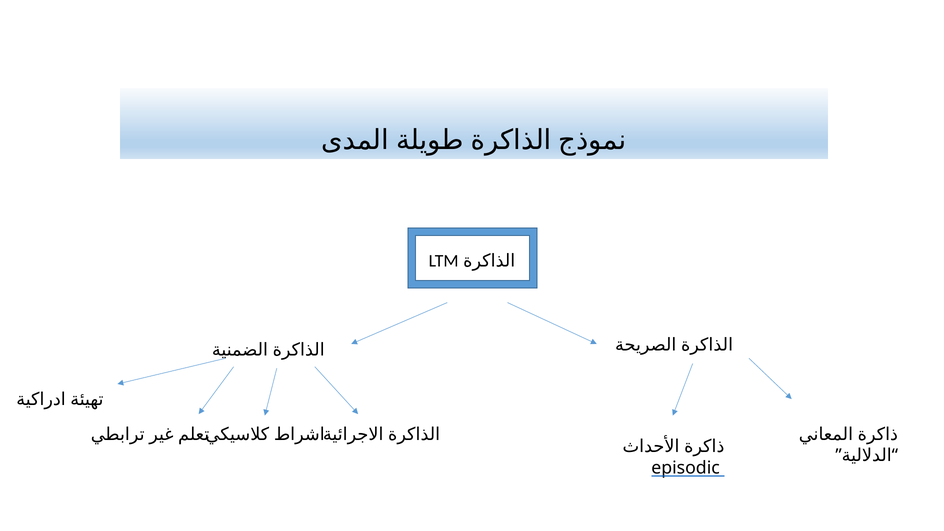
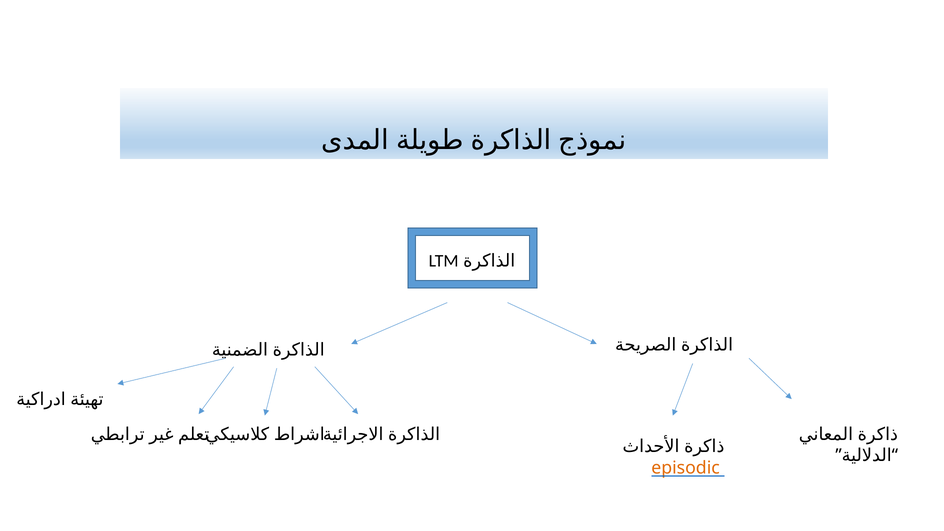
episodic colour: black -> orange
